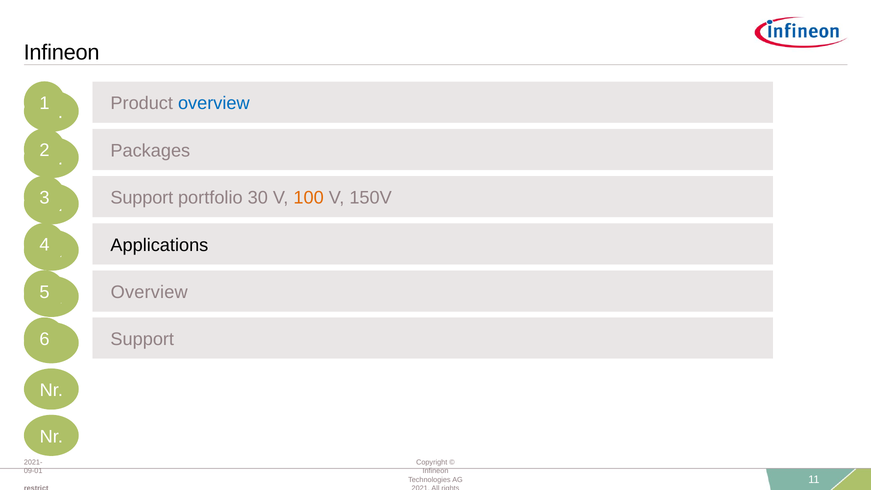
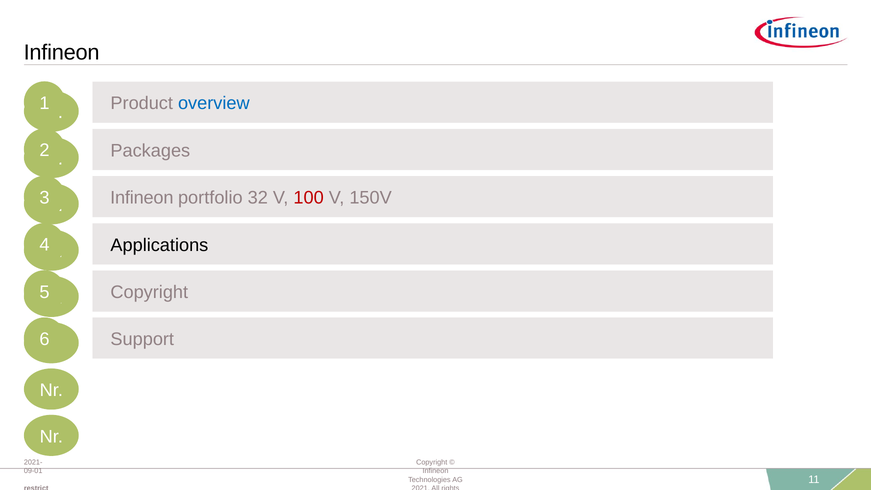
Support at (142, 198): Support -> Infineon
30: 30 -> 32
100 colour: orange -> red
Overview at (149, 292): Overview -> Copyright
